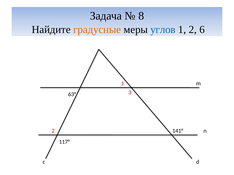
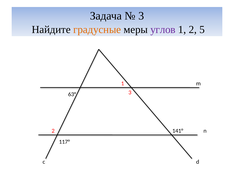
8 at (141, 16): 8 -> 3
углов colour: blue -> purple
6: 6 -> 5
